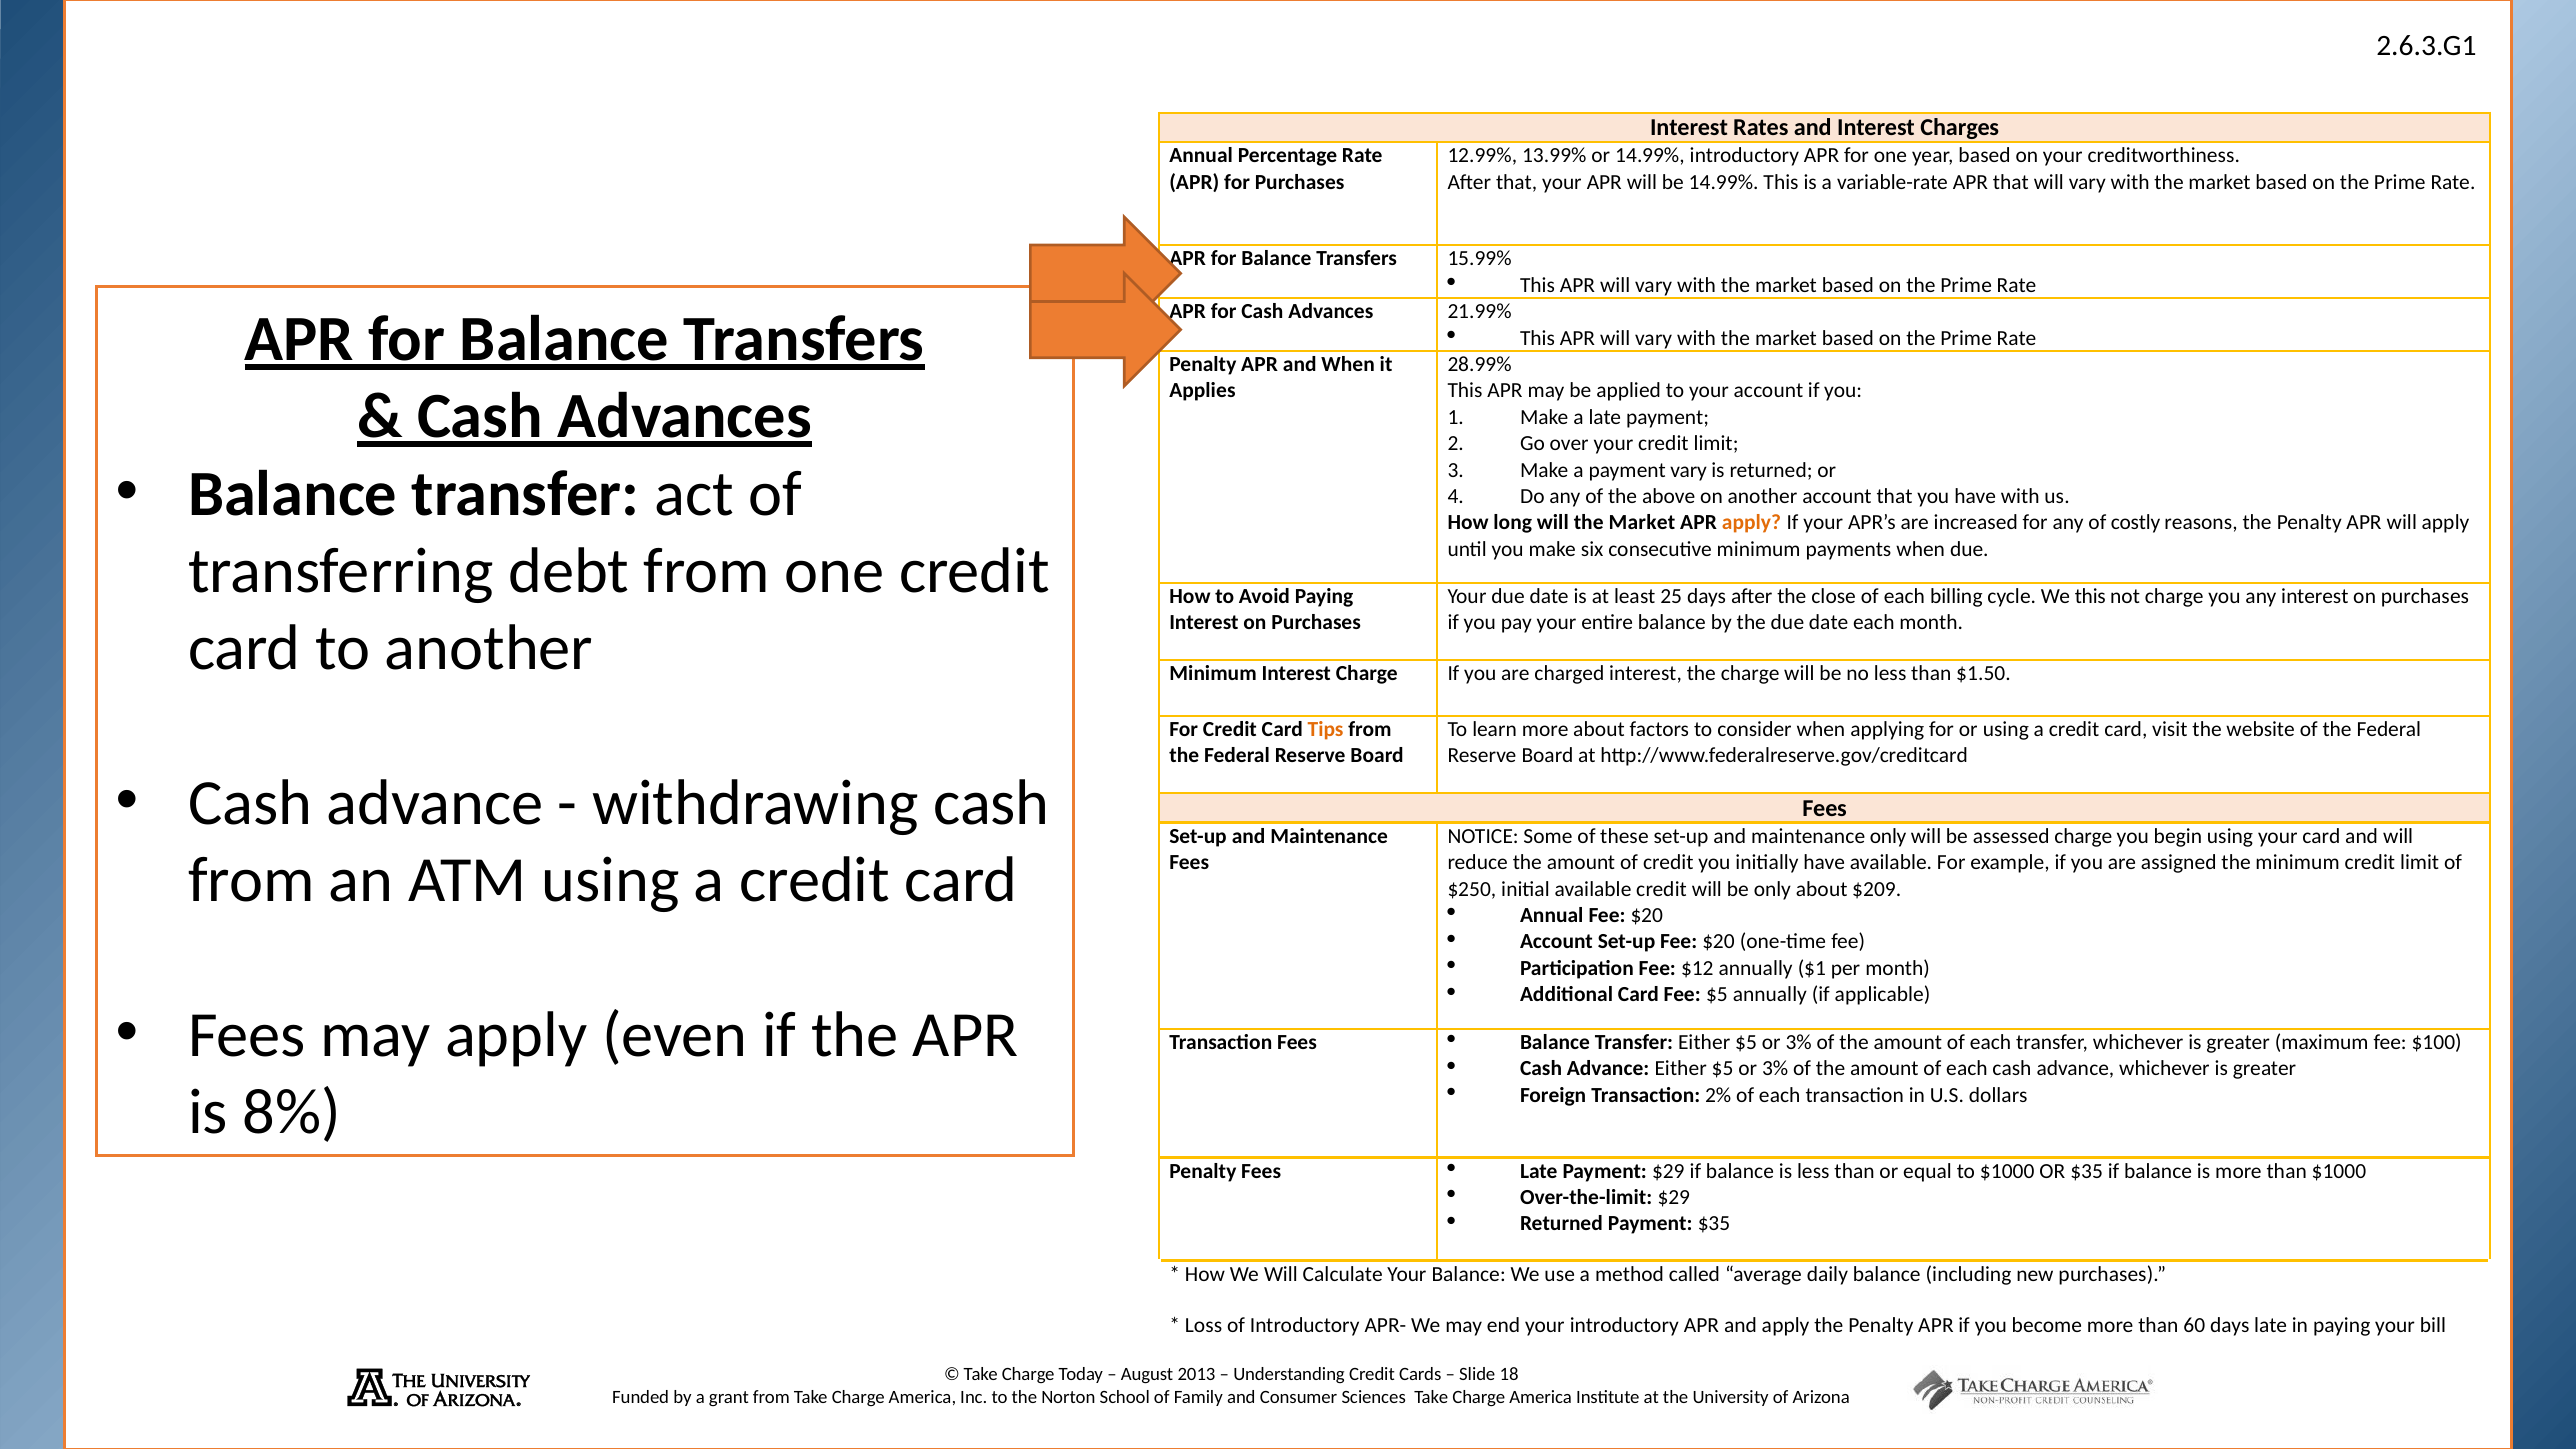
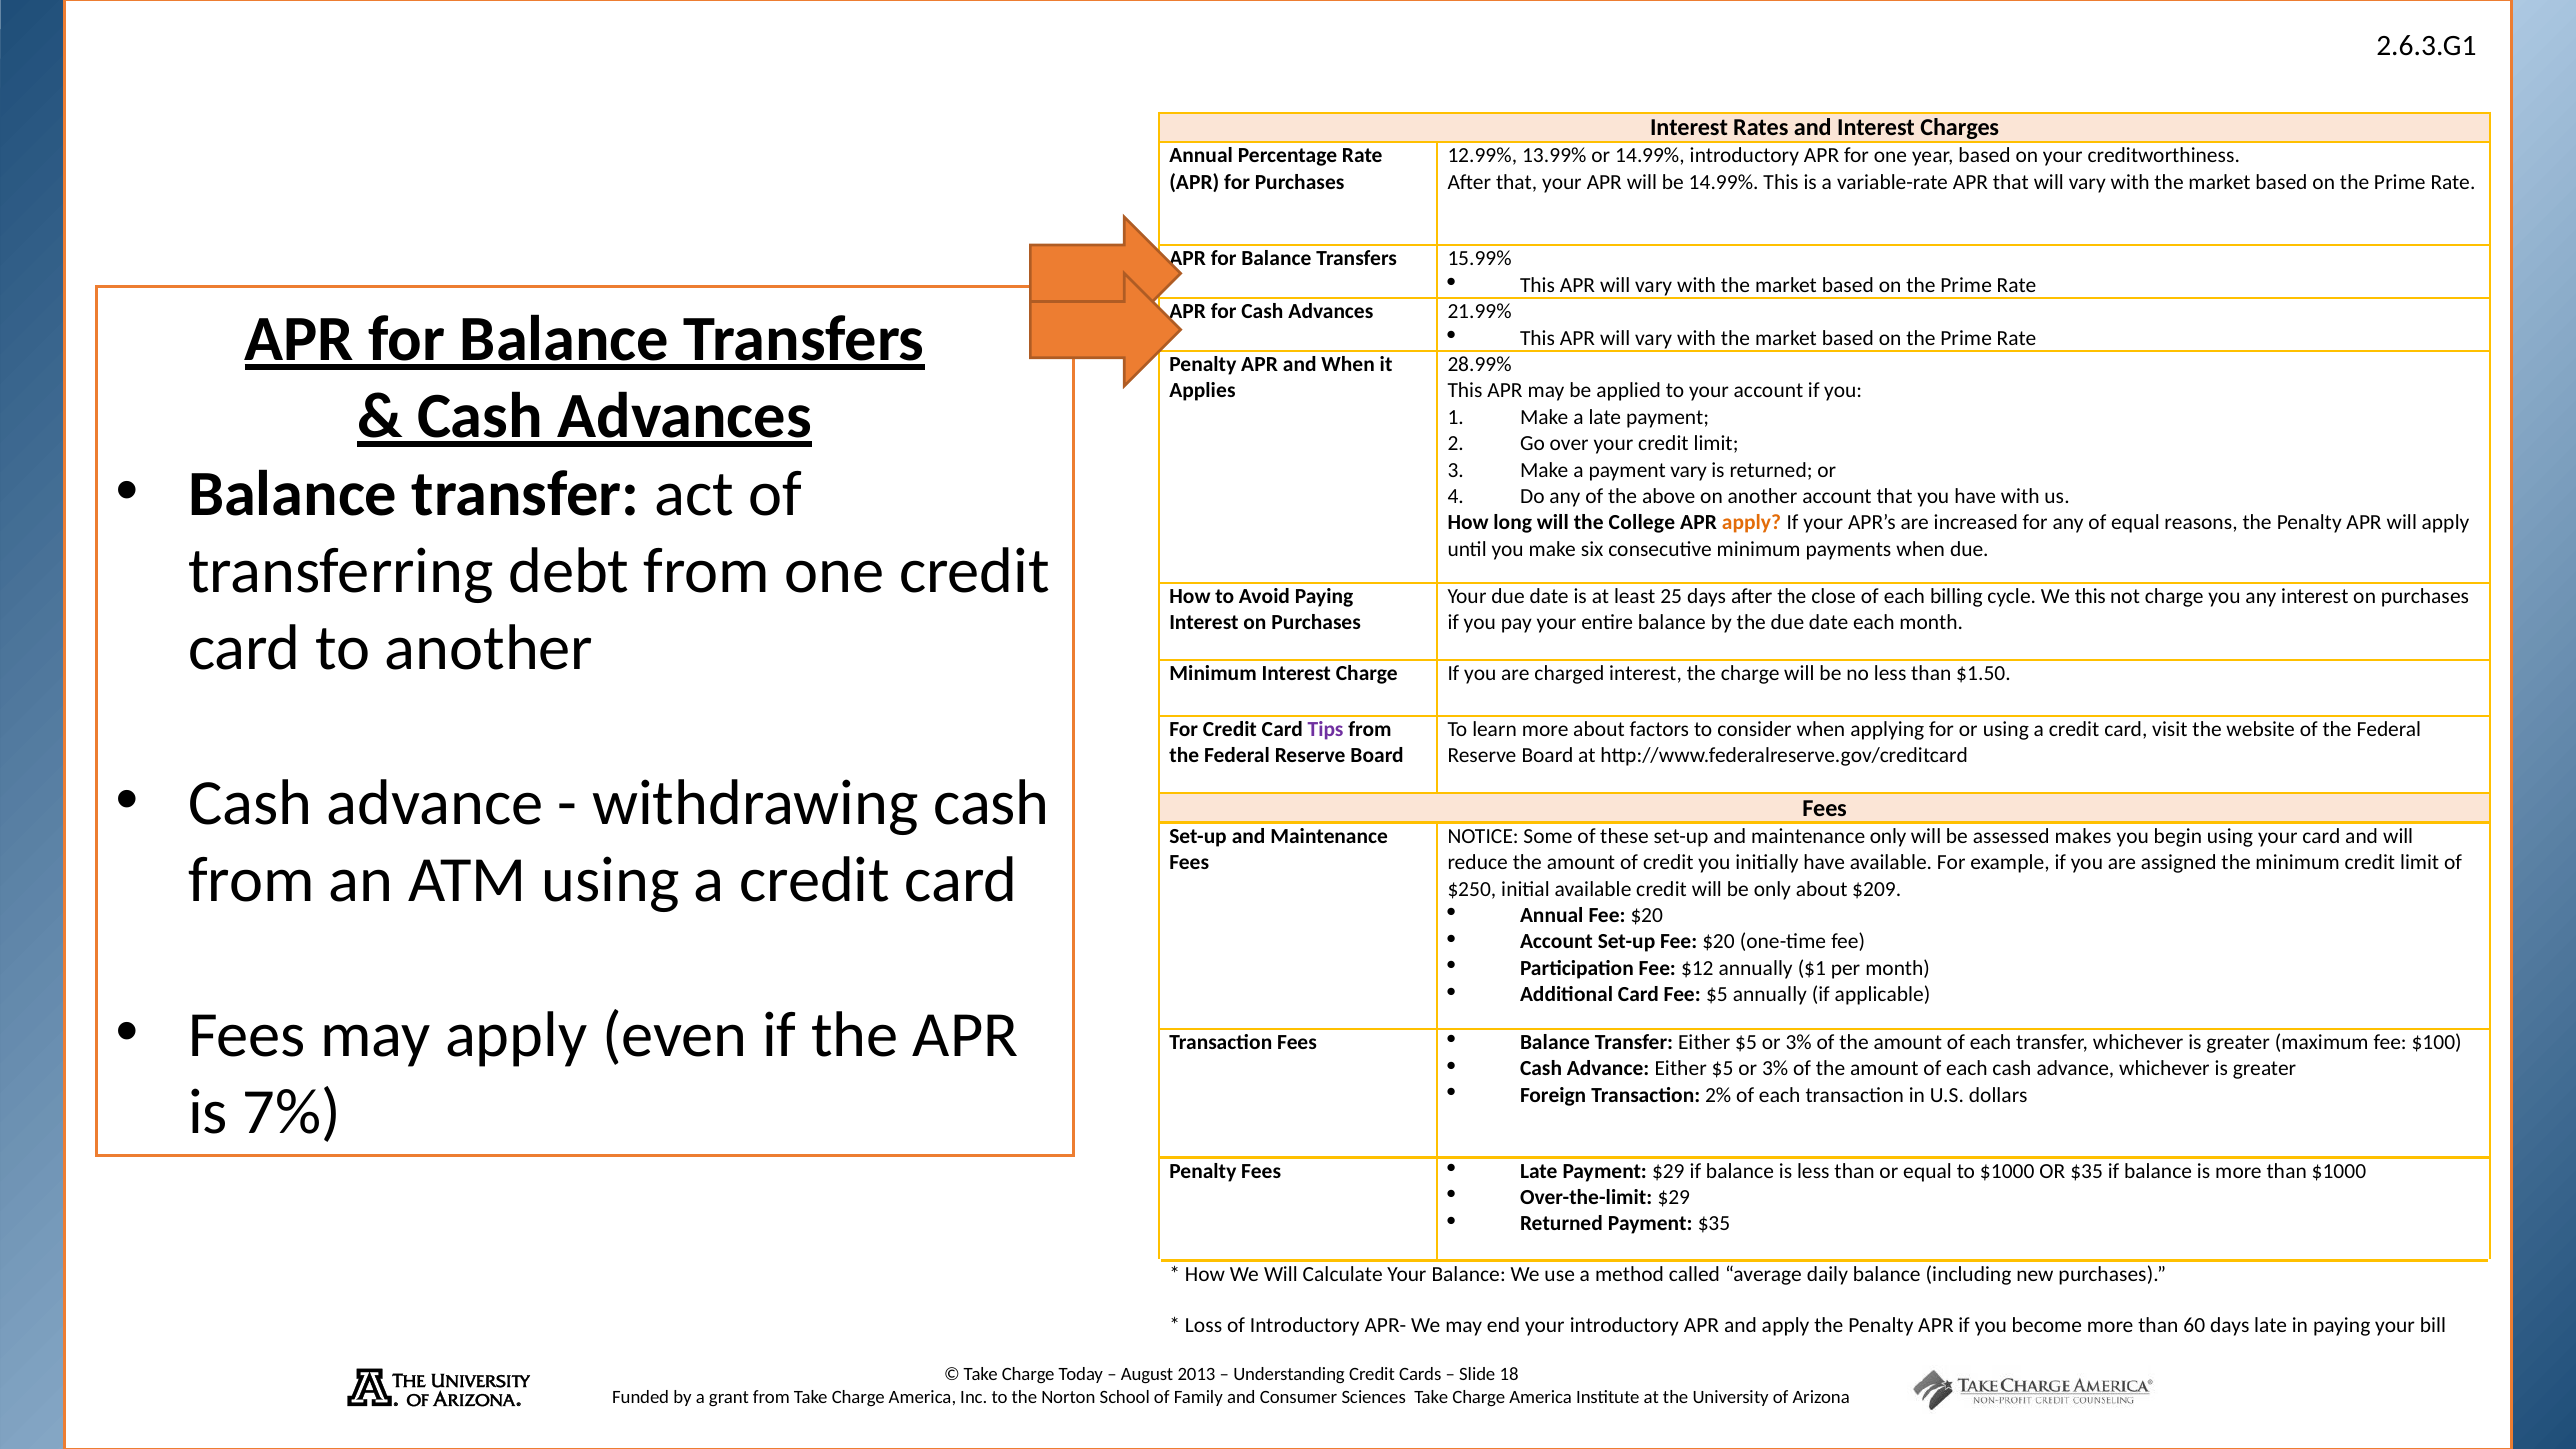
will the Market: Market -> College
of costly: costly -> equal
Tips colour: orange -> purple
assessed charge: charge -> makes
8%: 8% -> 7%
